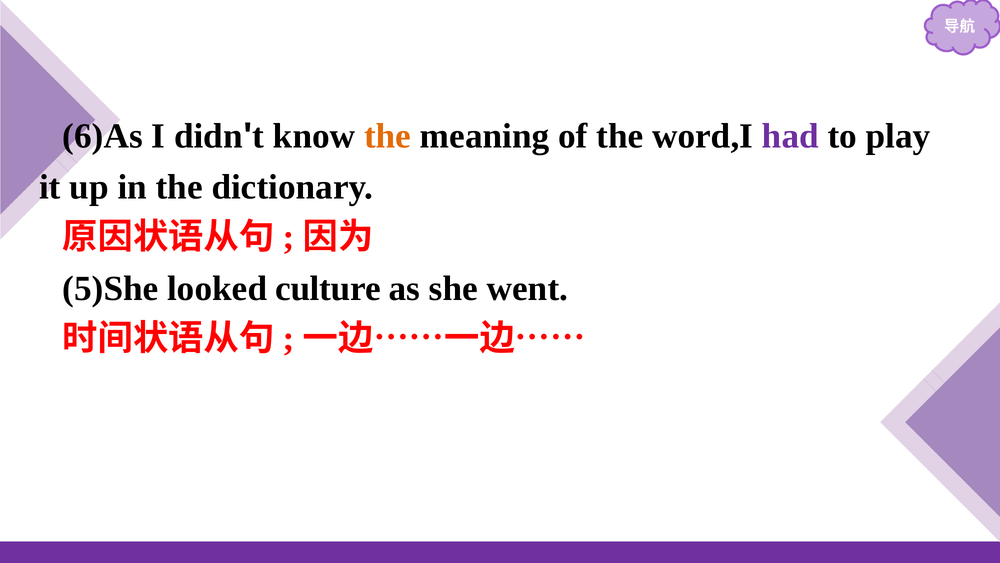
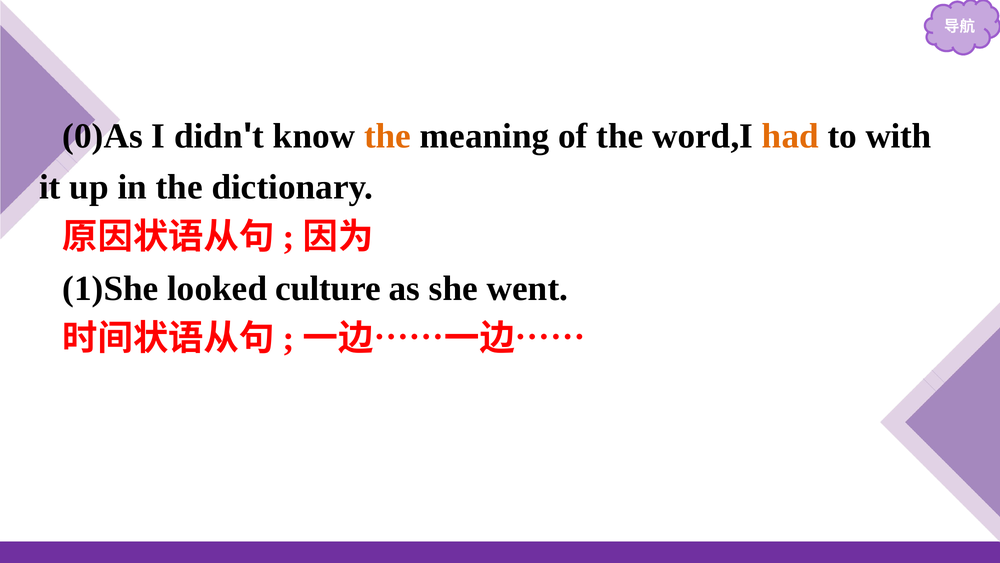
6)As: 6)As -> 0)As
had colour: purple -> orange
play: play -> with
5)She: 5)She -> 1)She
